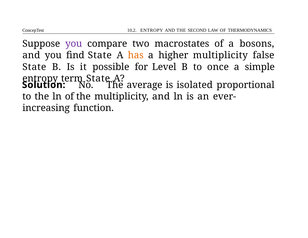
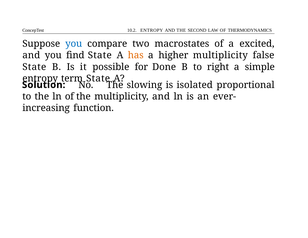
you at (74, 44) colour: purple -> blue
bosons: bosons -> excited
Level: Level -> Done
once: once -> right
average: average -> slowing
